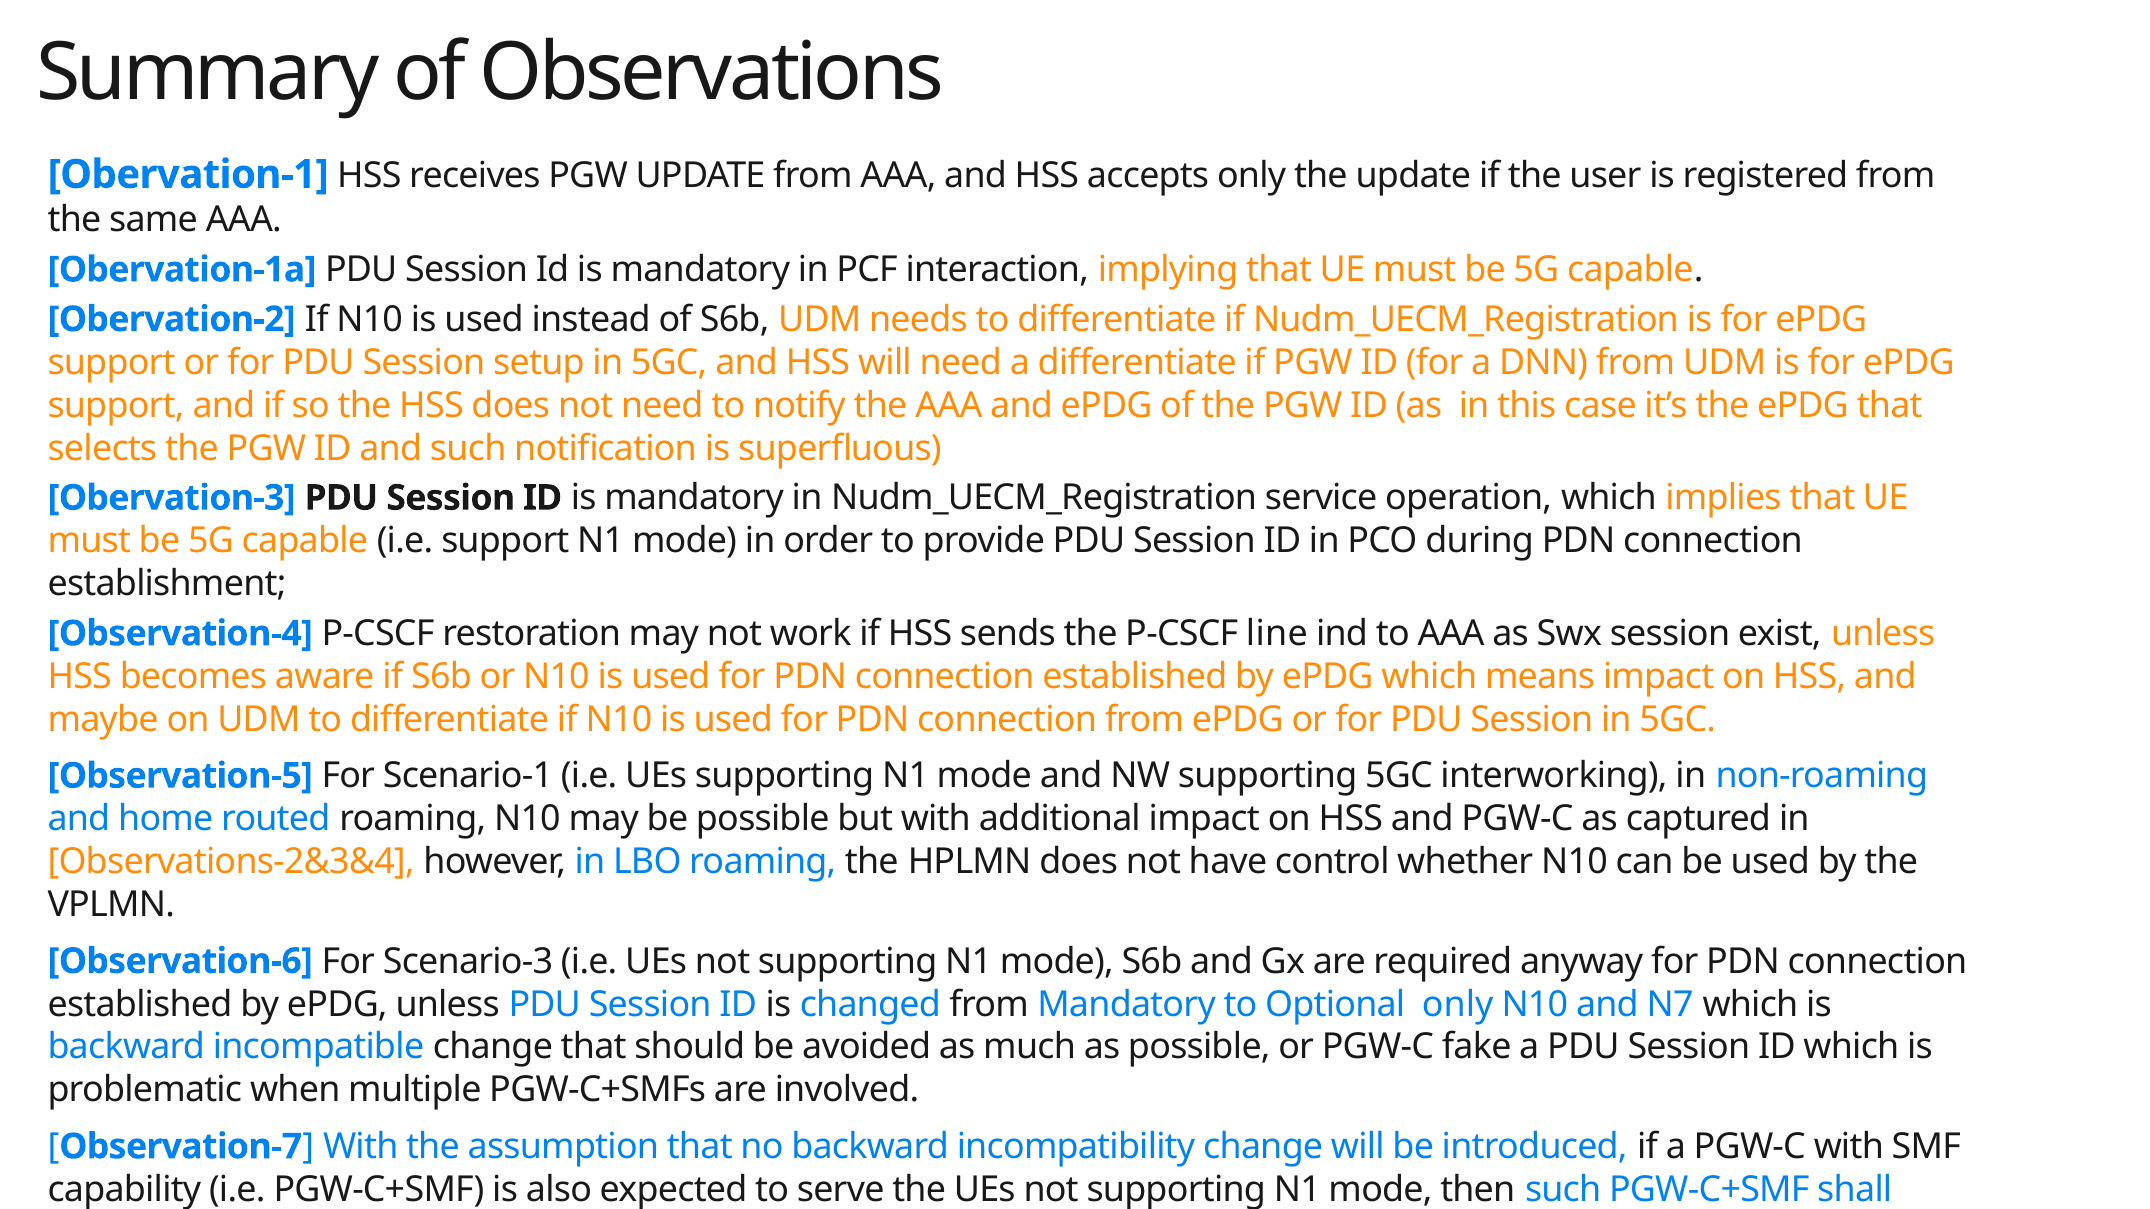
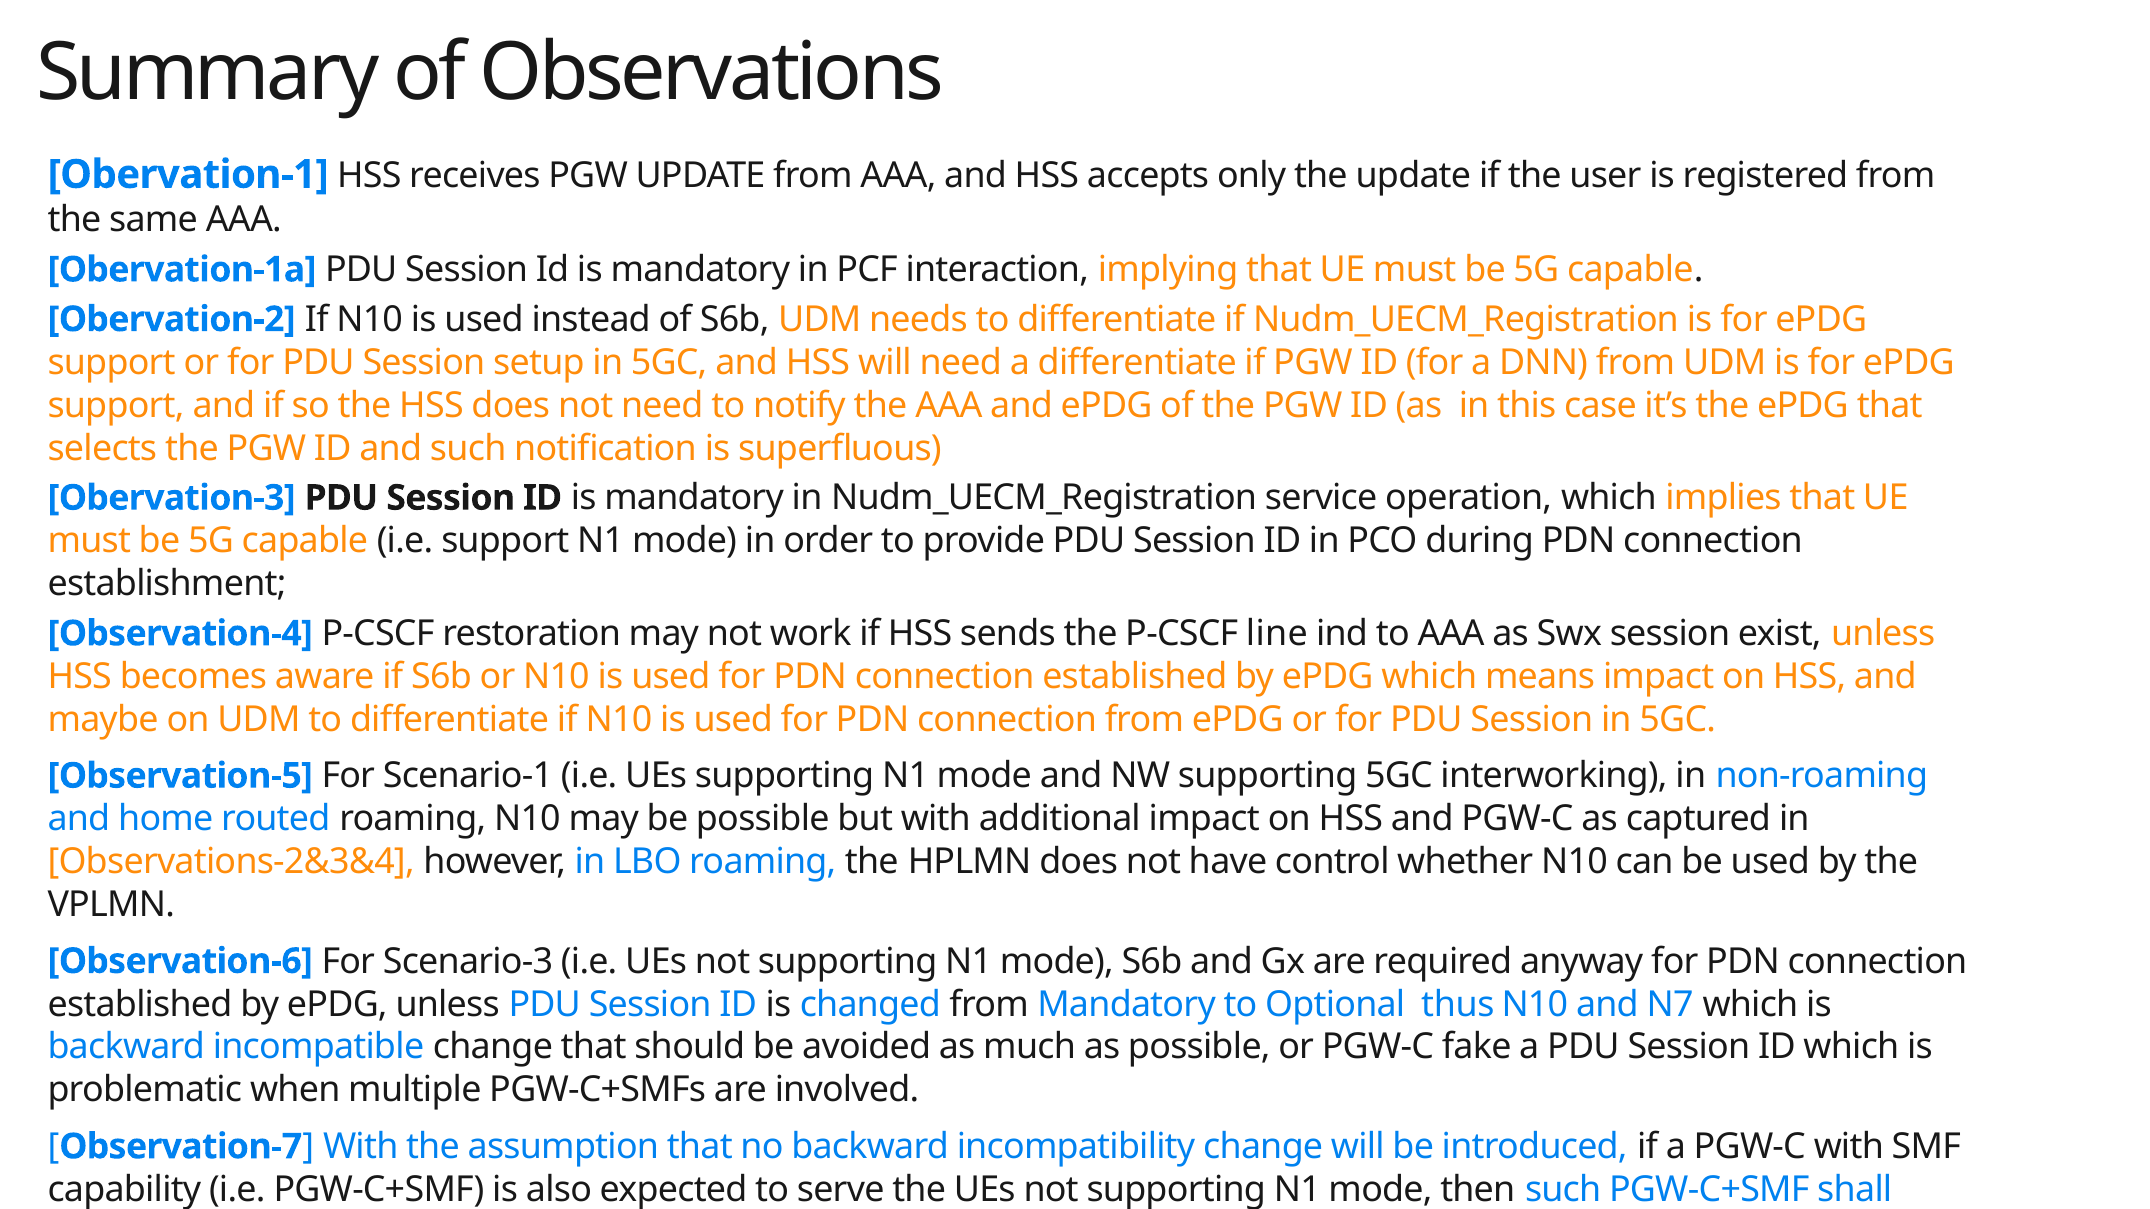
Optional only: only -> thus
